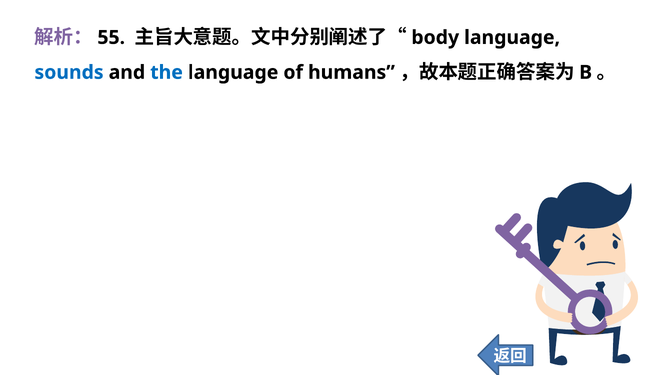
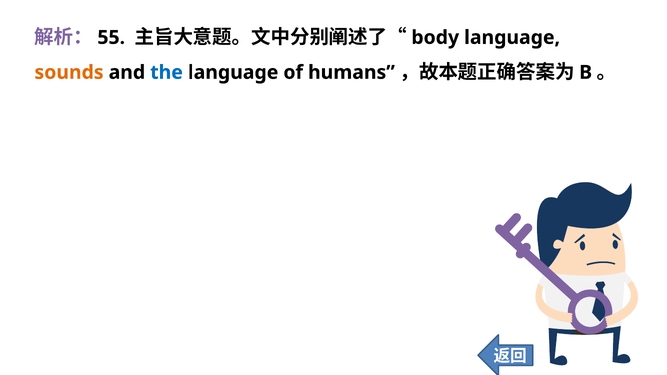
sounds colour: blue -> orange
